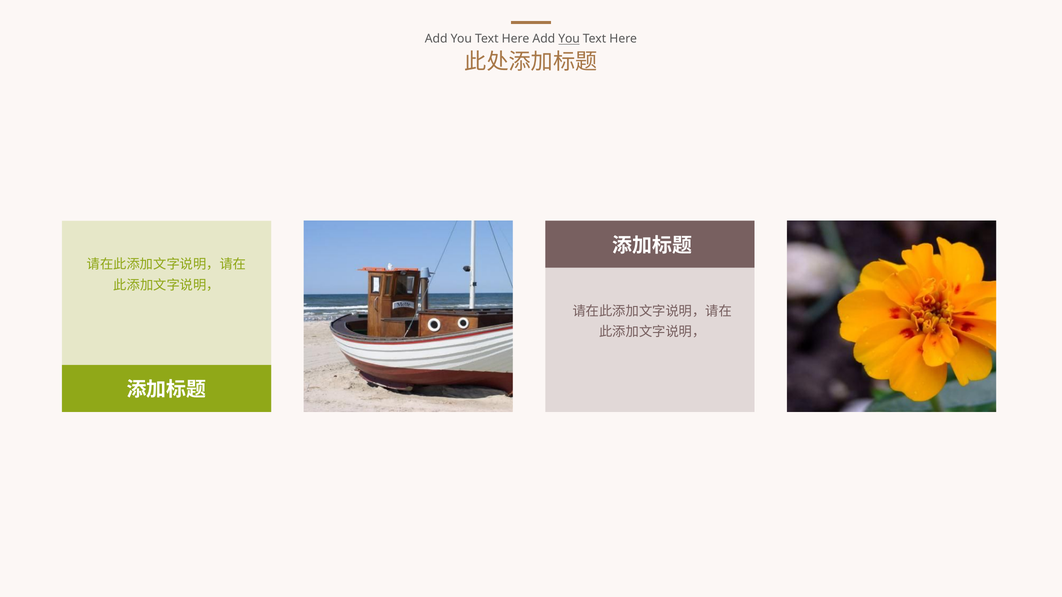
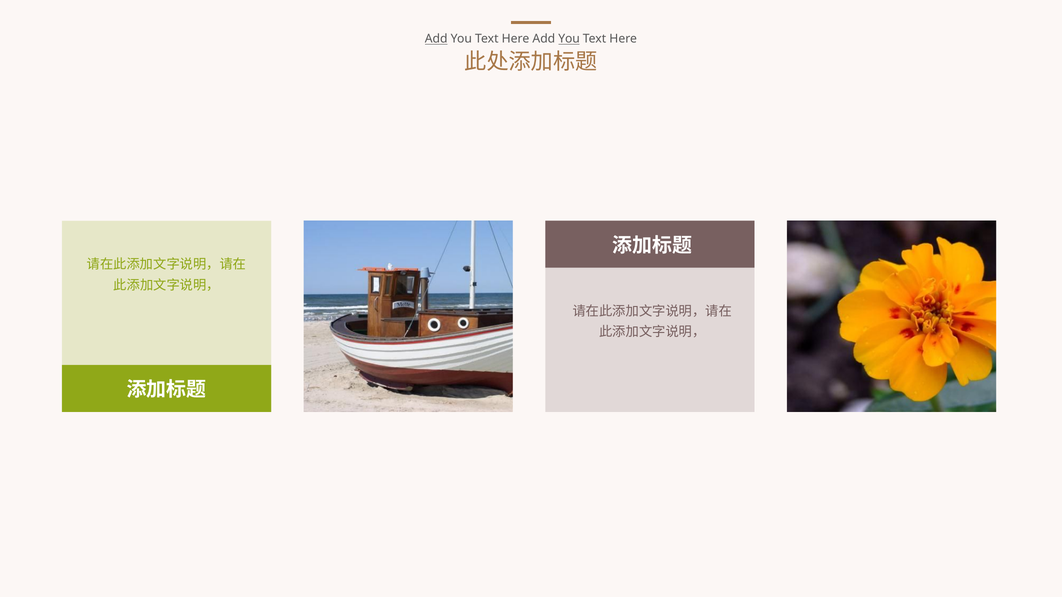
Add at (436, 39) underline: none -> present
